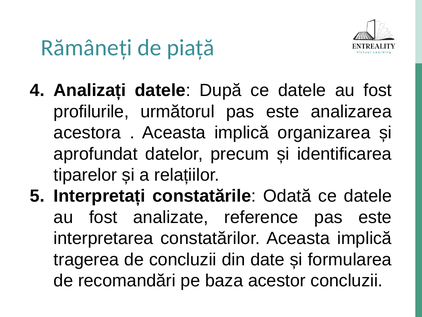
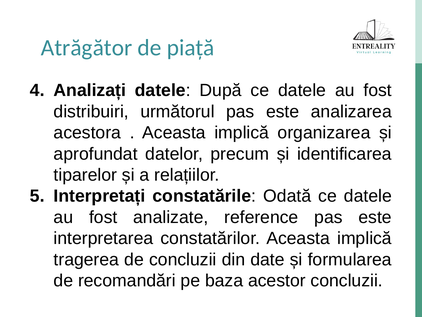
Rămâneți: Rămâneți -> Atrăgător
profilurile: profilurile -> distribuiri
